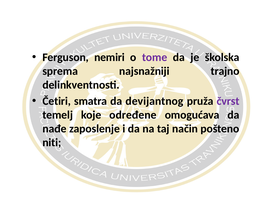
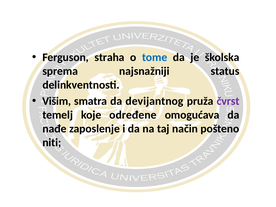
nemiri: nemiri -> straha
tome colour: purple -> blue
trajno: trajno -> status
Četiri: Četiri -> Višim
